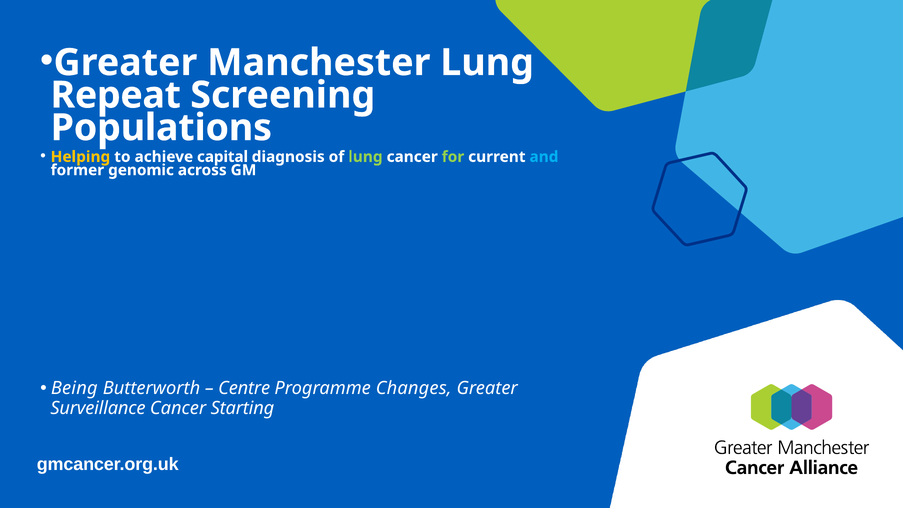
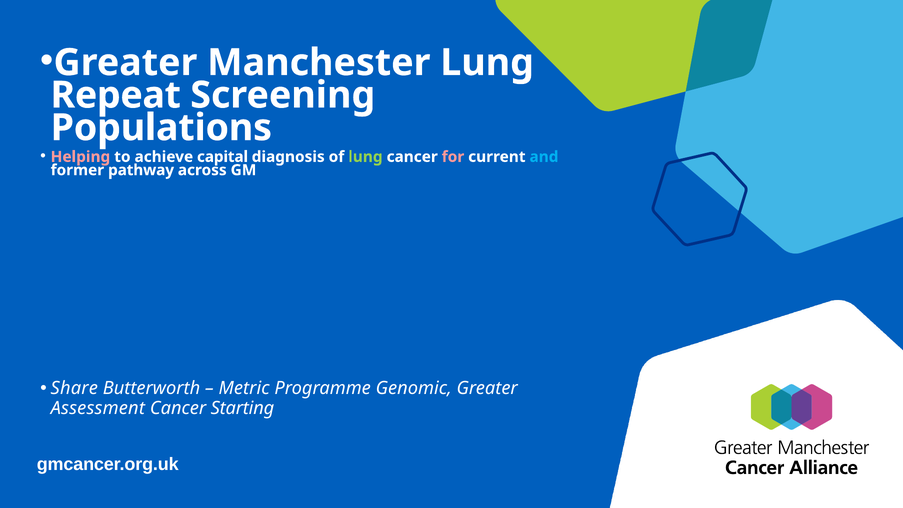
Helping colour: yellow -> pink
for colour: light green -> pink
genomic: genomic -> pathway
Being: Being -> Share
Centre: Centre -> Metric
Changes: Changes -> Genomic
Surveillance: Surveillance -> Assessment
